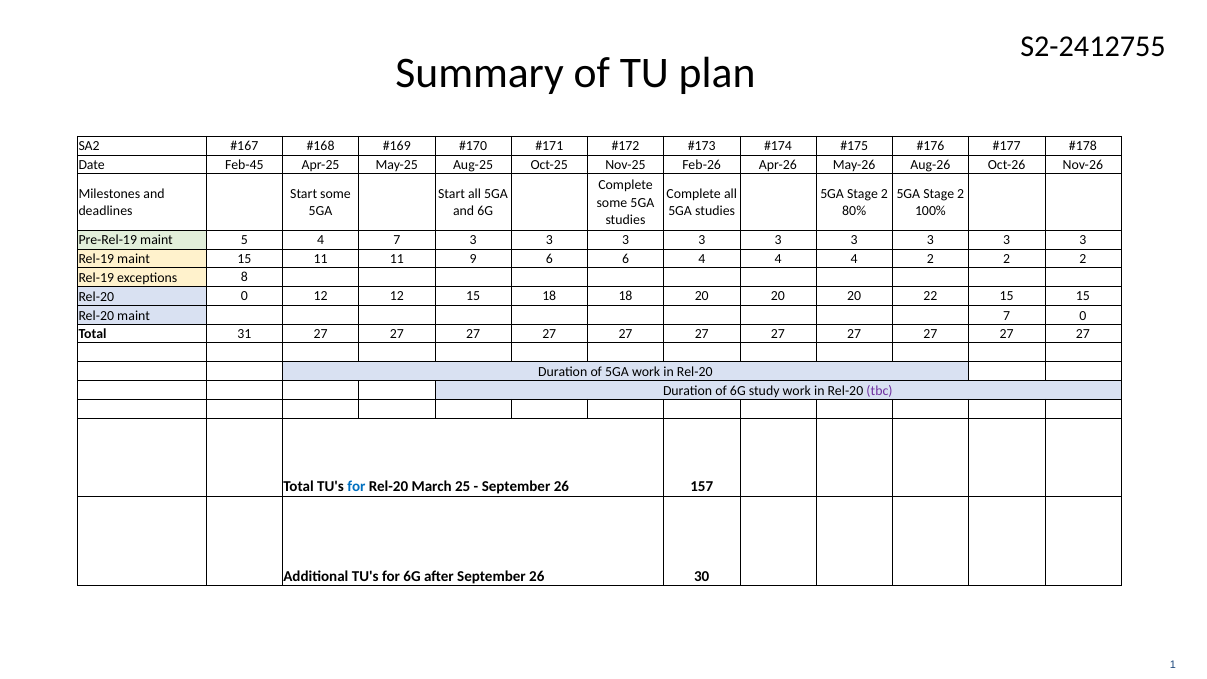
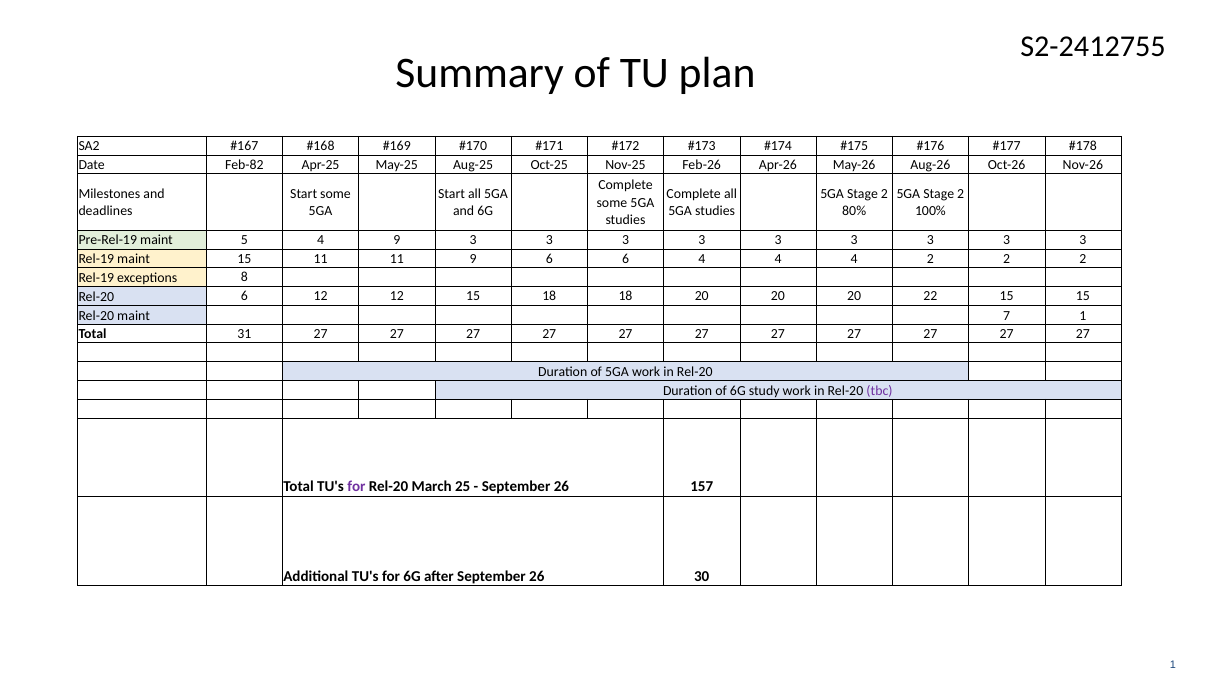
Feb-45: Feb-45 -> Feb-82
4 7: 7 -> 9
Rel-20 0: 0 -> 6
7 0: 0 -> 1
for at (356, 487) colour: blue -> purple
